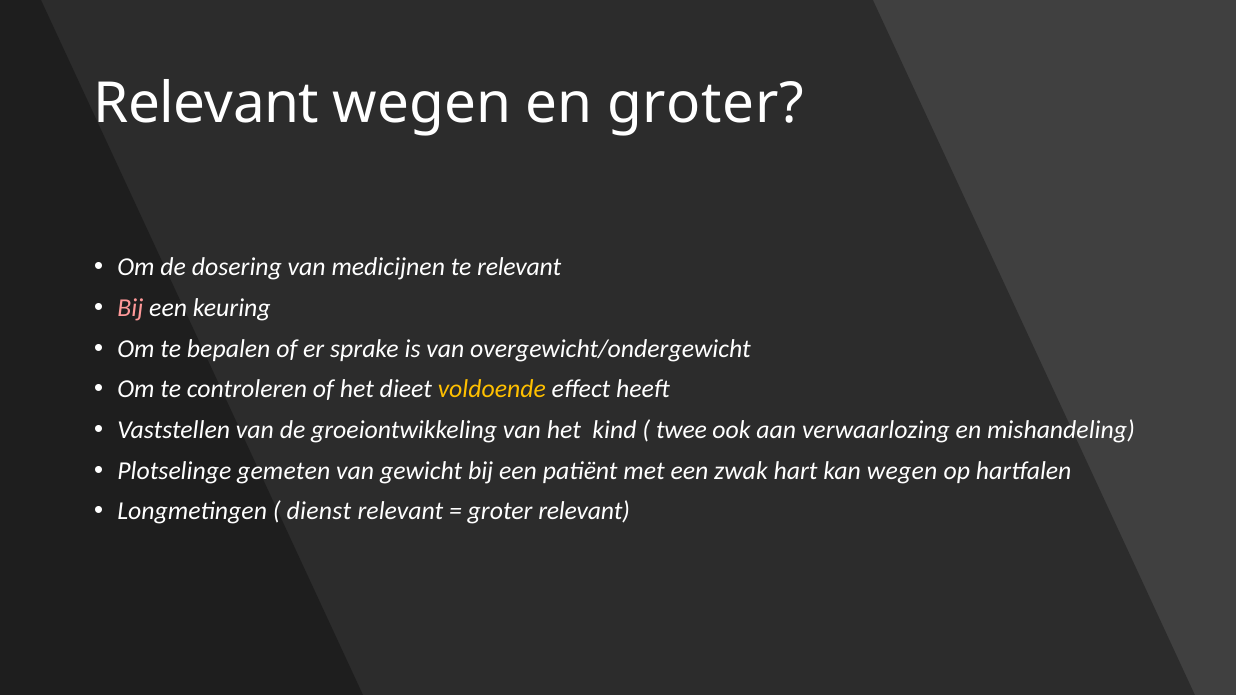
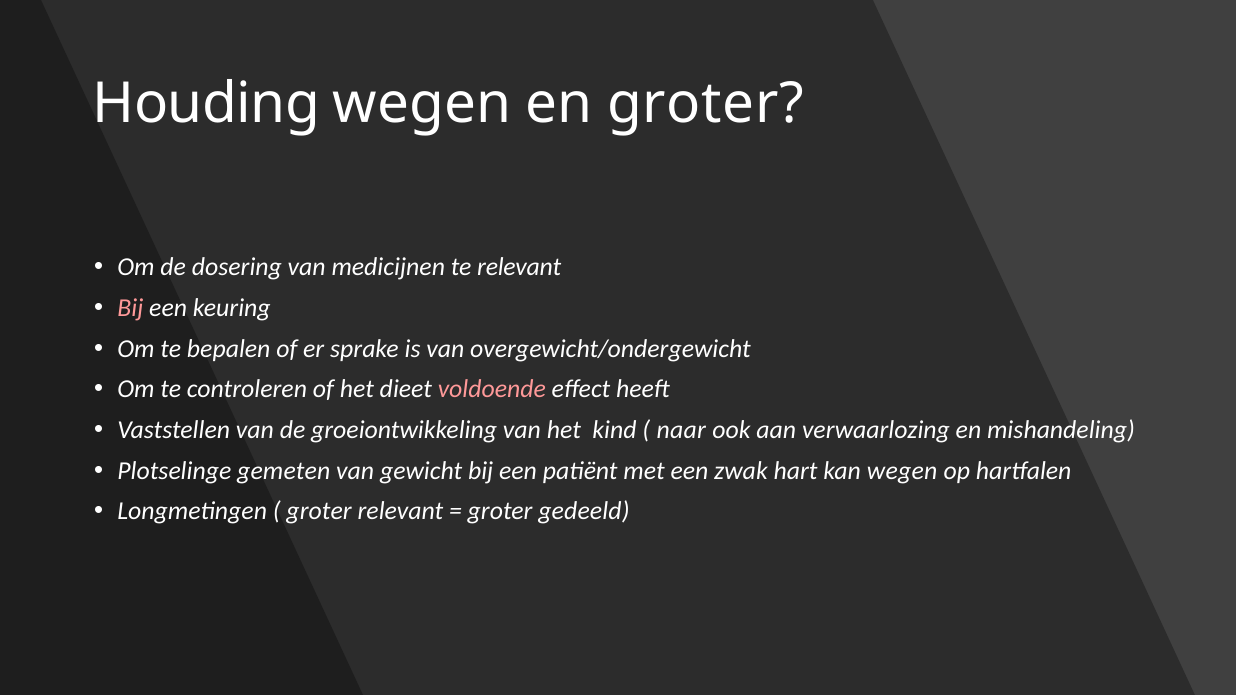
Relevant at (206, 104): Relevant -> Houding
voldoende colour: yellow -> pink
twee: twee -> naar
dienst at (319, 512): dienst -> groter
groter relevant: relevant -> gedeeld
